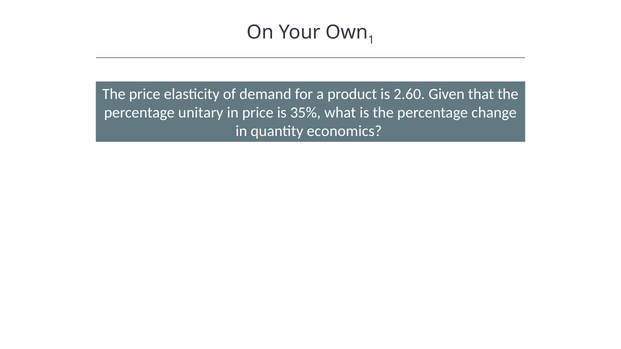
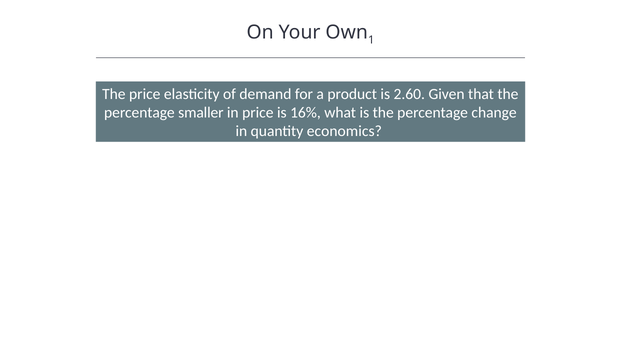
unitary: unitary -> smaller
35%: 35% -> 16%
